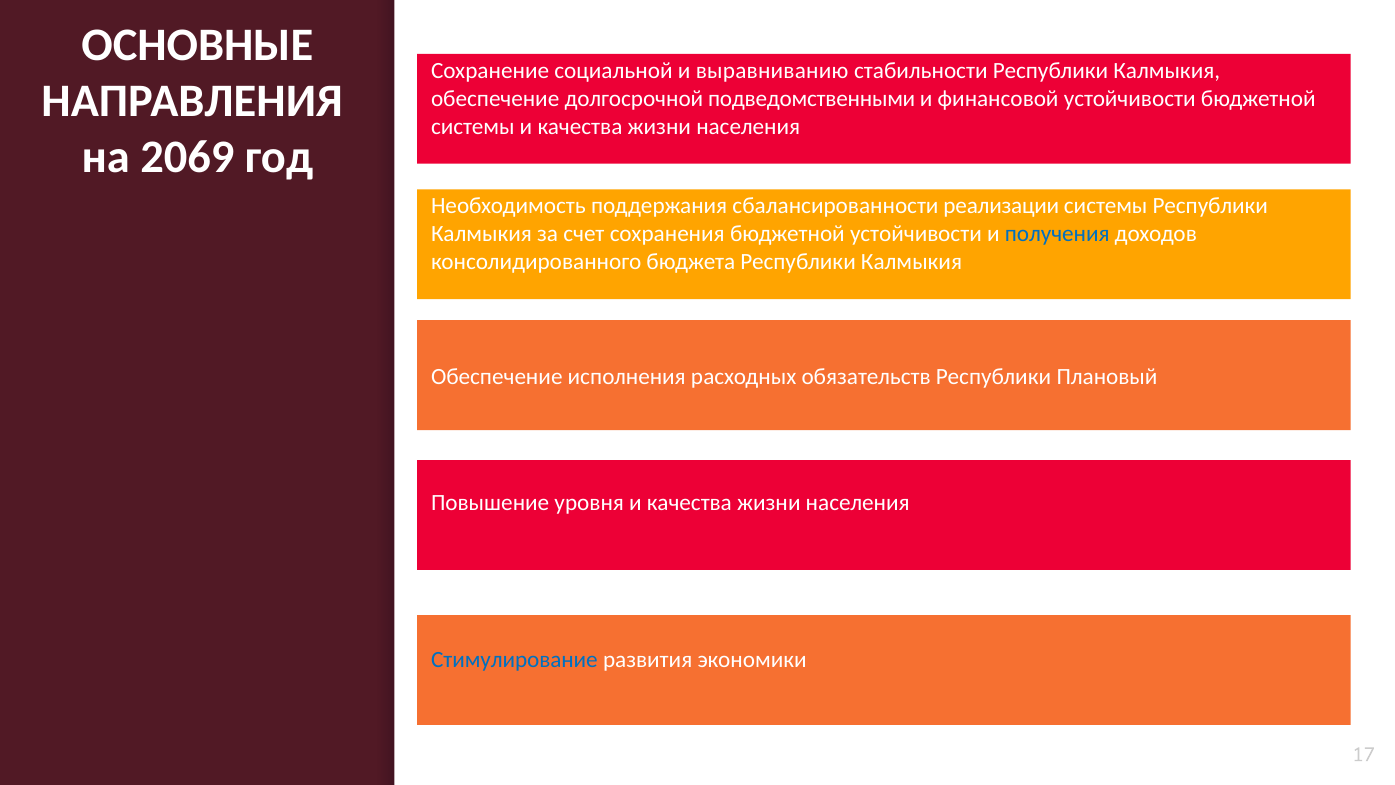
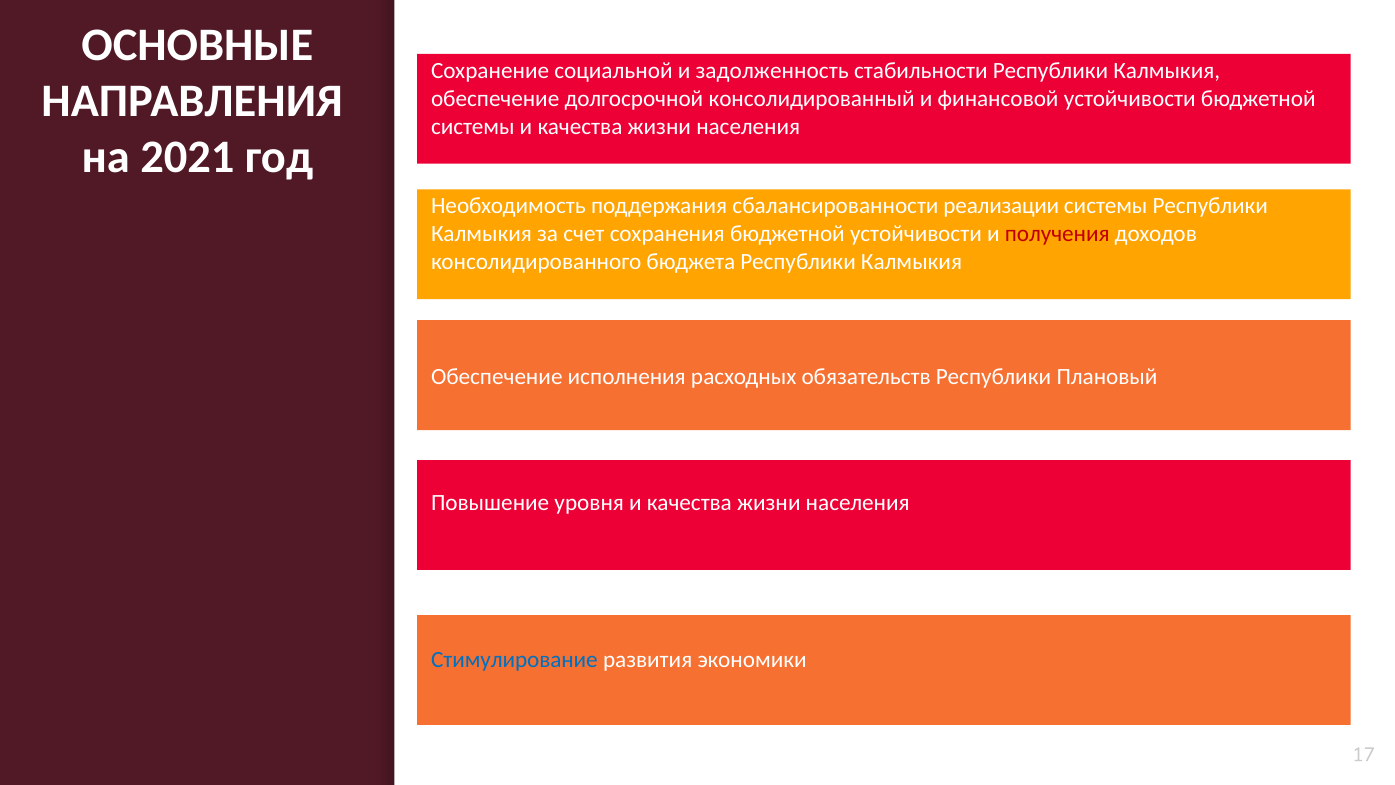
выравниванию: выравниванию -> задолженность
подведомственными: подведомственными -> консолидированный
2069: 2069 -> 2021
получения colour: blue -> red
